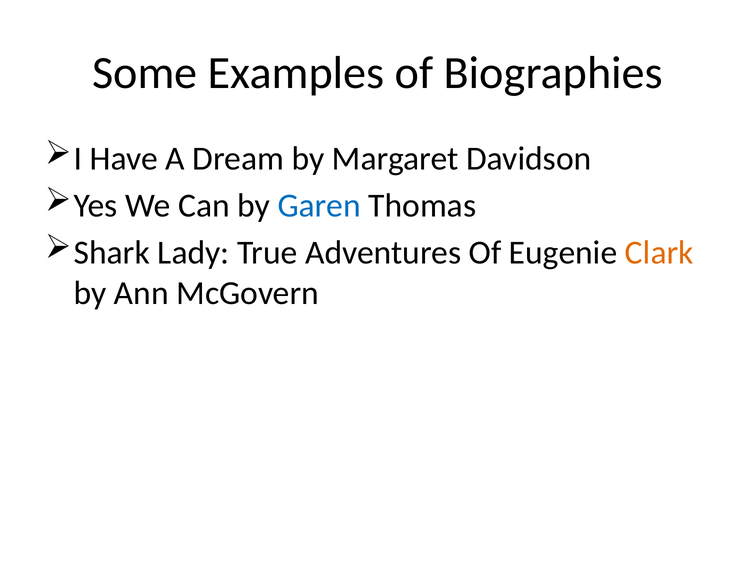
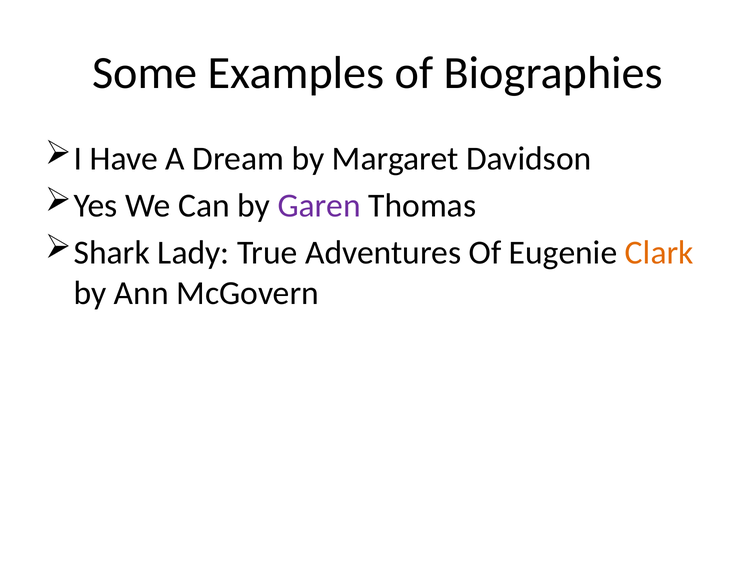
Garen colour: blue -> purple
